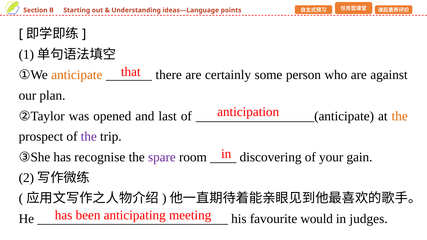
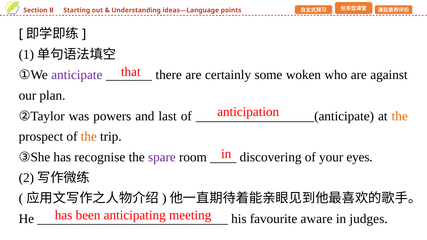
anticipate colour: orange -> purple
person: person -> woken
opened: opened -> powers
the at (89, 137) colour: purple -> orange
gain: gain -> eyes
would: would -> aware
